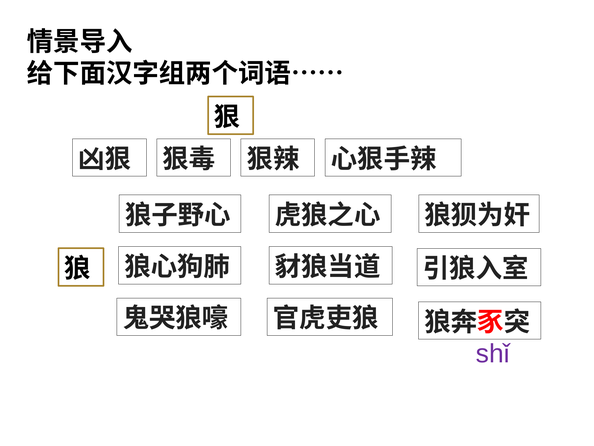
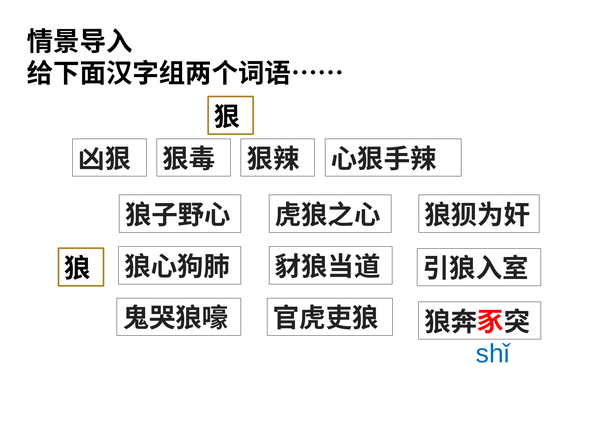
shǐ colour: purple -> blue
